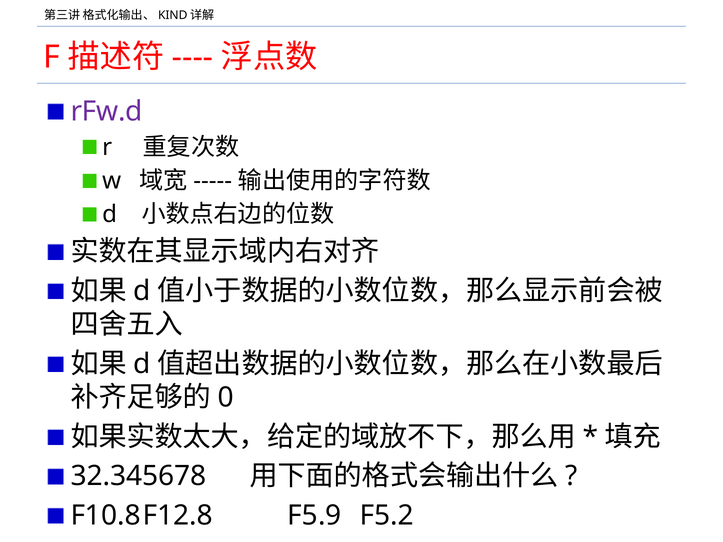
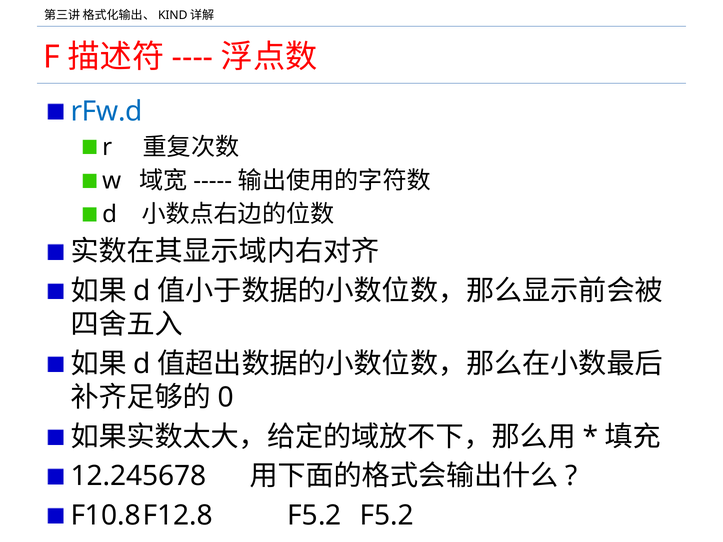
rFw.d colour: purple -> blue
32.345678: 32.345678 -> 12.245678
F5.9 at (314, 516): F5.9 -> F5.2
